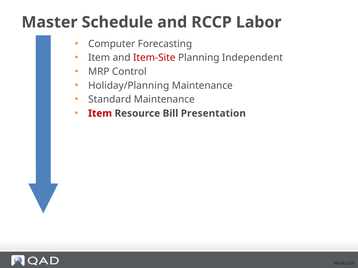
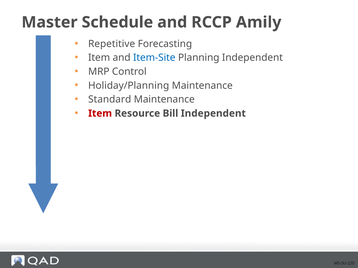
Labor: Labor -> Amily
Computer: Computer -> Repetitive
Item-Site colour: red -> blue
Bill Presentation: Presentation -> Independent
